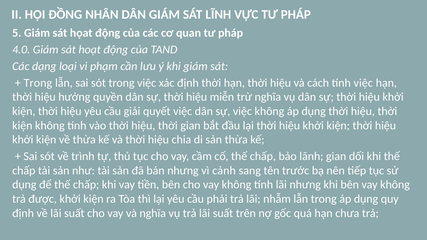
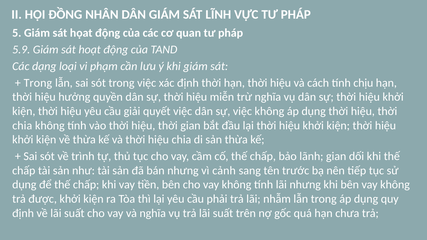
4.0: 4.0 -> 5.9
tính việc: việc -> chịu
kiện at (22, 126): kiện -> chia
